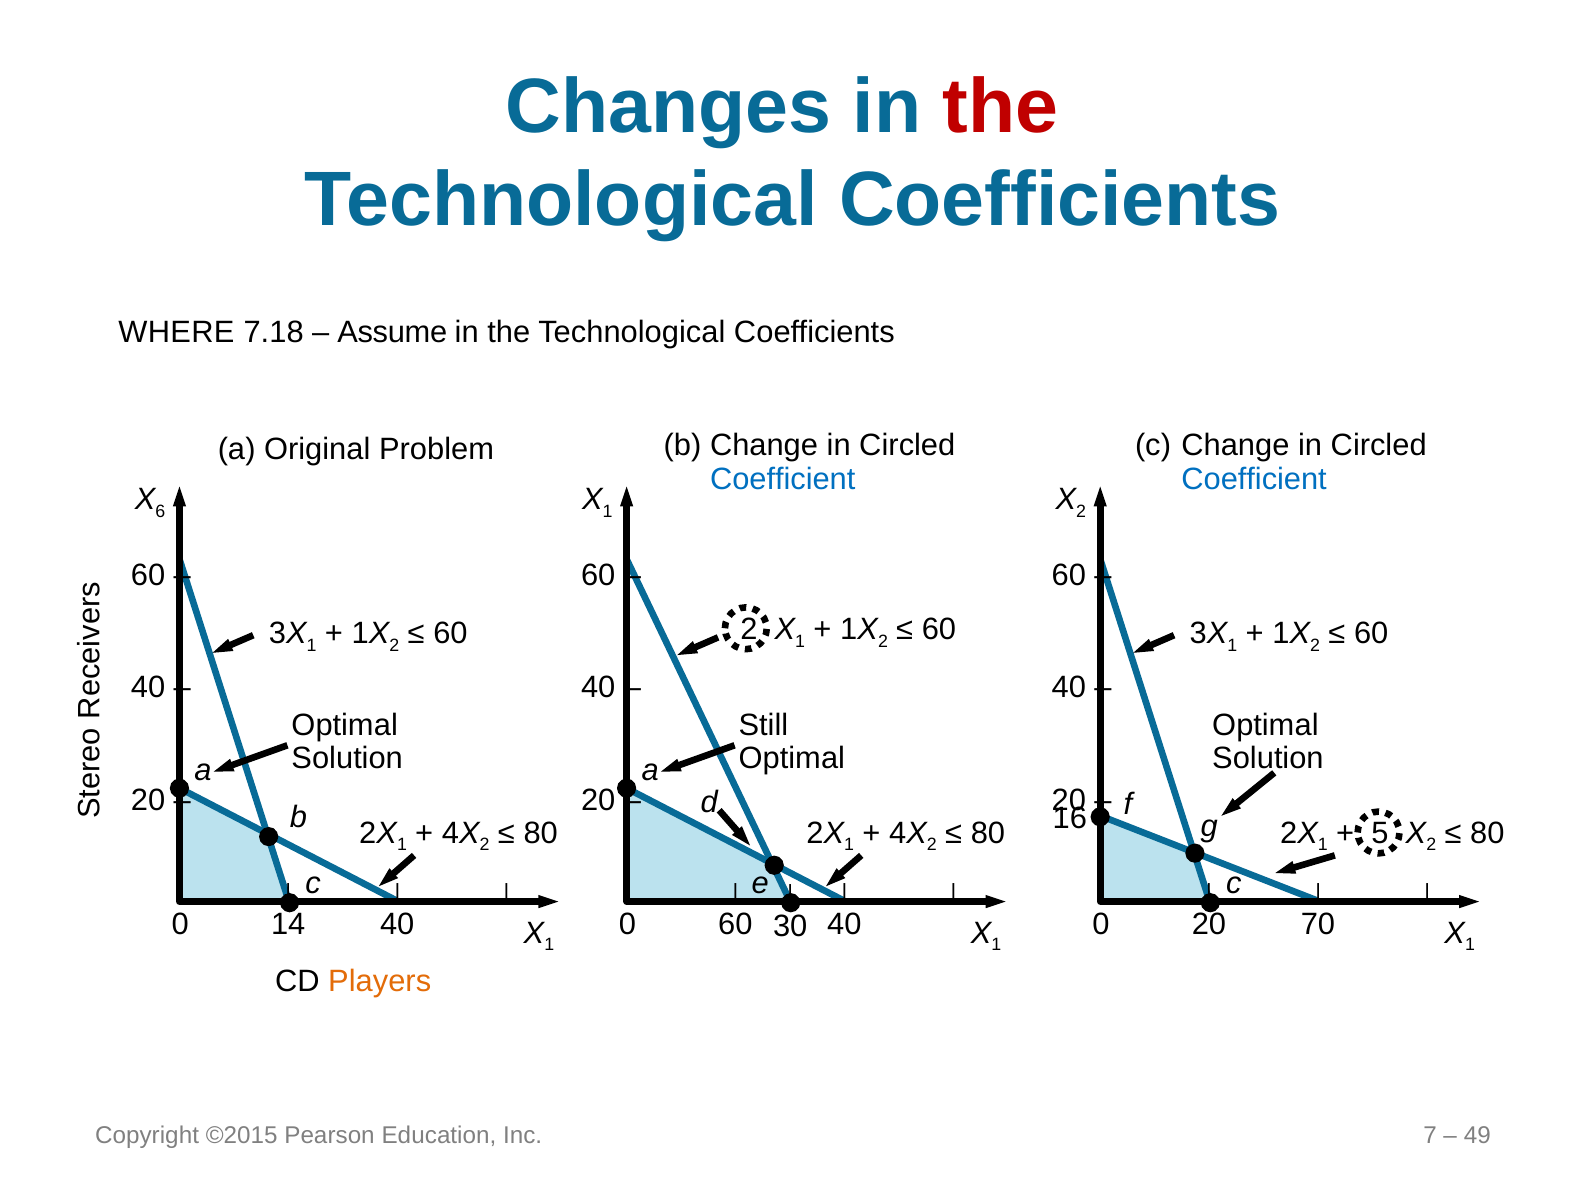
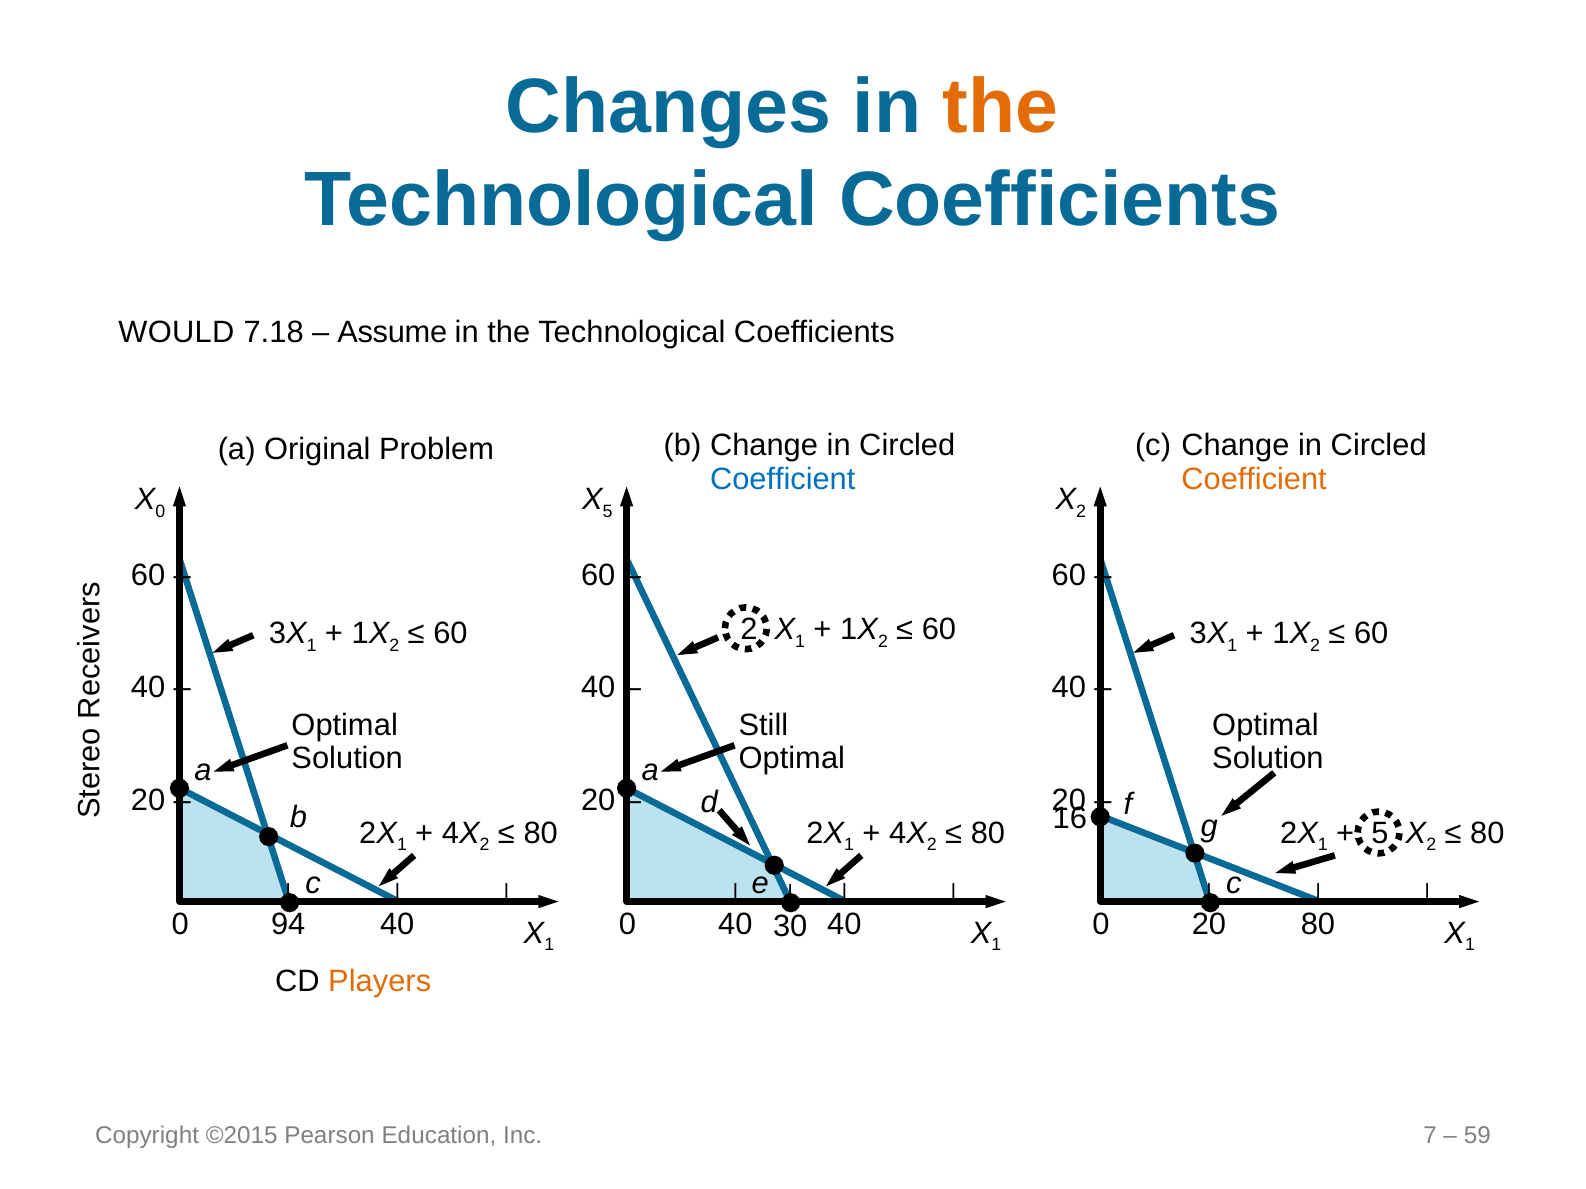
the at (1000, 107) colour: red -> orange
WHERE: WHERE -> WOULD
Coefficient at (1254, 479) colour: blue -> orange
6 at (160, 512): 6 -> 0
1 at (608, 512): 1 -> 5
14: 14 -> 94
0 60: 60 -> 40
20 70: 70 -> 80
49: 49 -> 59
